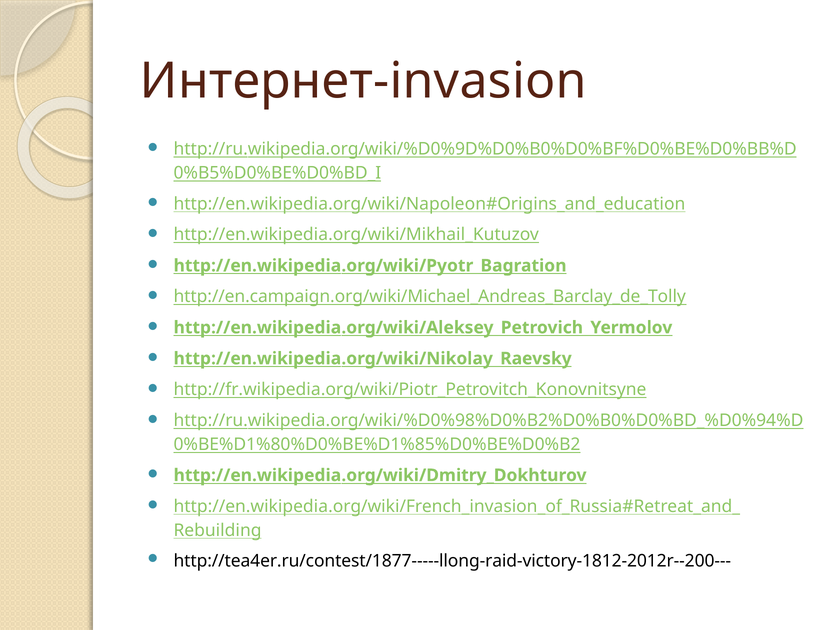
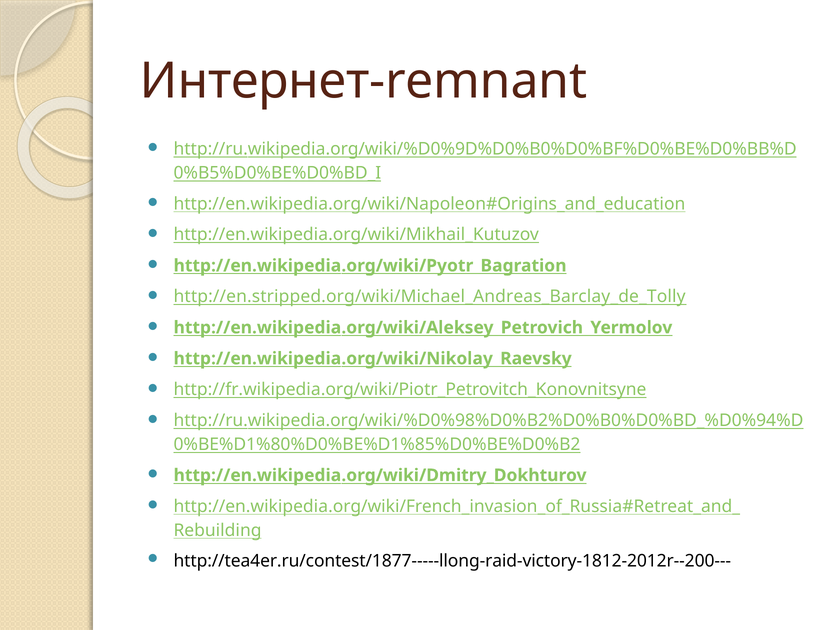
Интернет-invasion: Интернет-invasion -> Интернет-remnant
http://en.campaign.org/wiki/Michael_Andreas_Barclay_de_Tolly: http://en.campaign.org/wiki/Michael_Andreas_Barclay_de_Tolly -> http://en.stripped.org/wiki/Michael_Andreas_Barclay_de_Tolly
